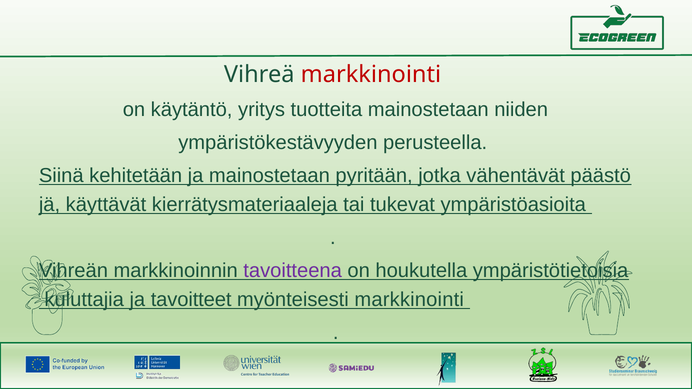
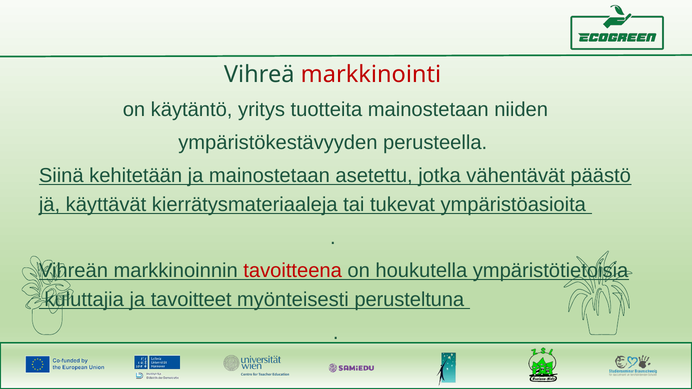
pyritään: pyritään -> asetettu
tavoitteena colour: purple -> red
myönteisesti markkinointi: markkinointi -> perusteltuna
